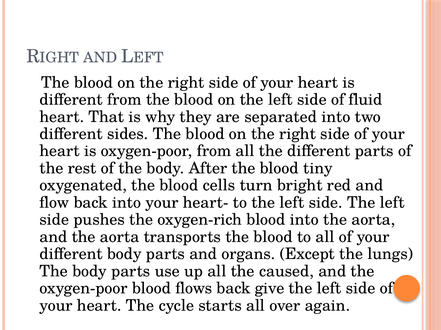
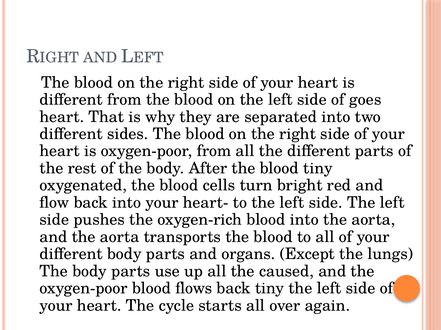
fluid: fluid -> goes
back give: give -> tiny
